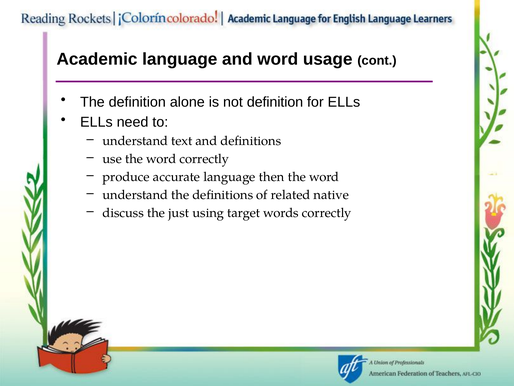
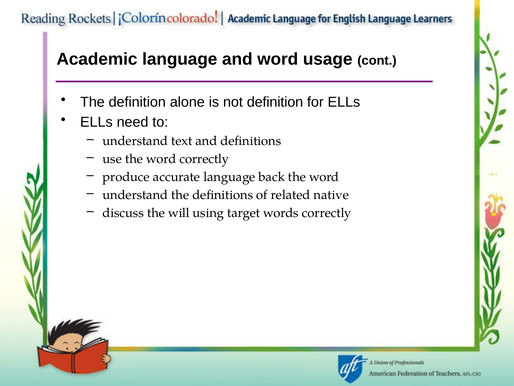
then: then -> back
just: just -> will
